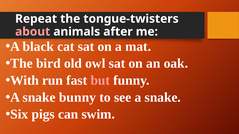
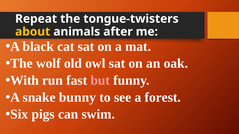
about colour: pink -> yellow
bird: bird -> wolf
see a snake: snake -> forest
